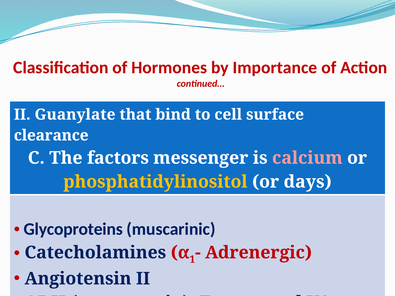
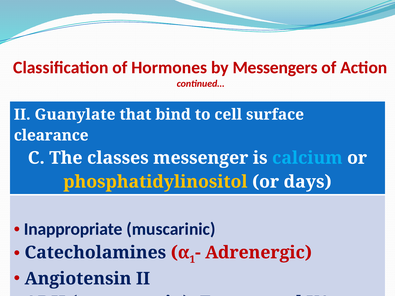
Importance: Importance -> Messengers
factors: factors -> classes
calcium colour: pink -> light blue
Glycoproteins: Glycoproteins -> Inappropriate
